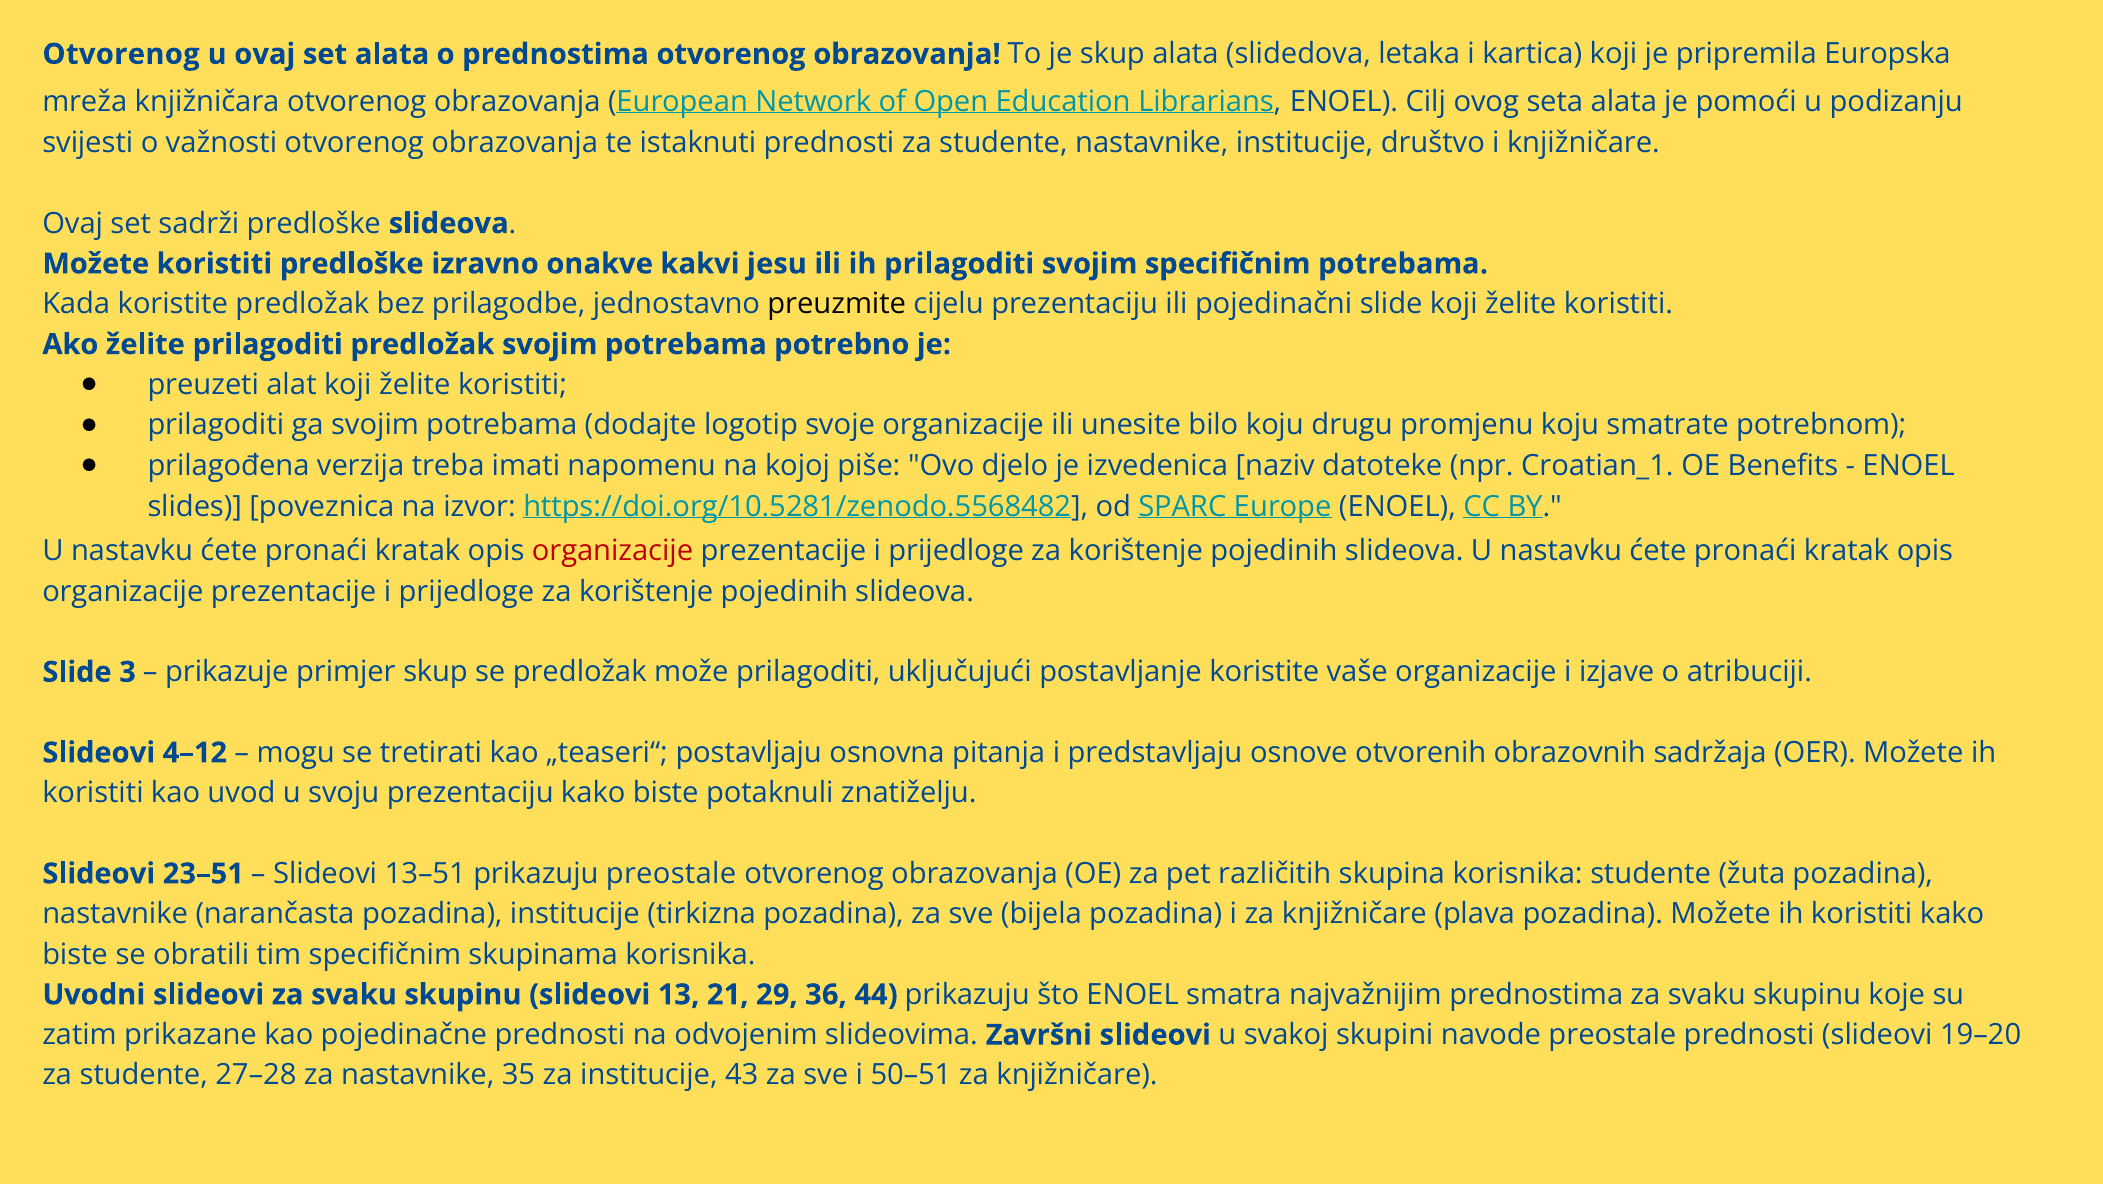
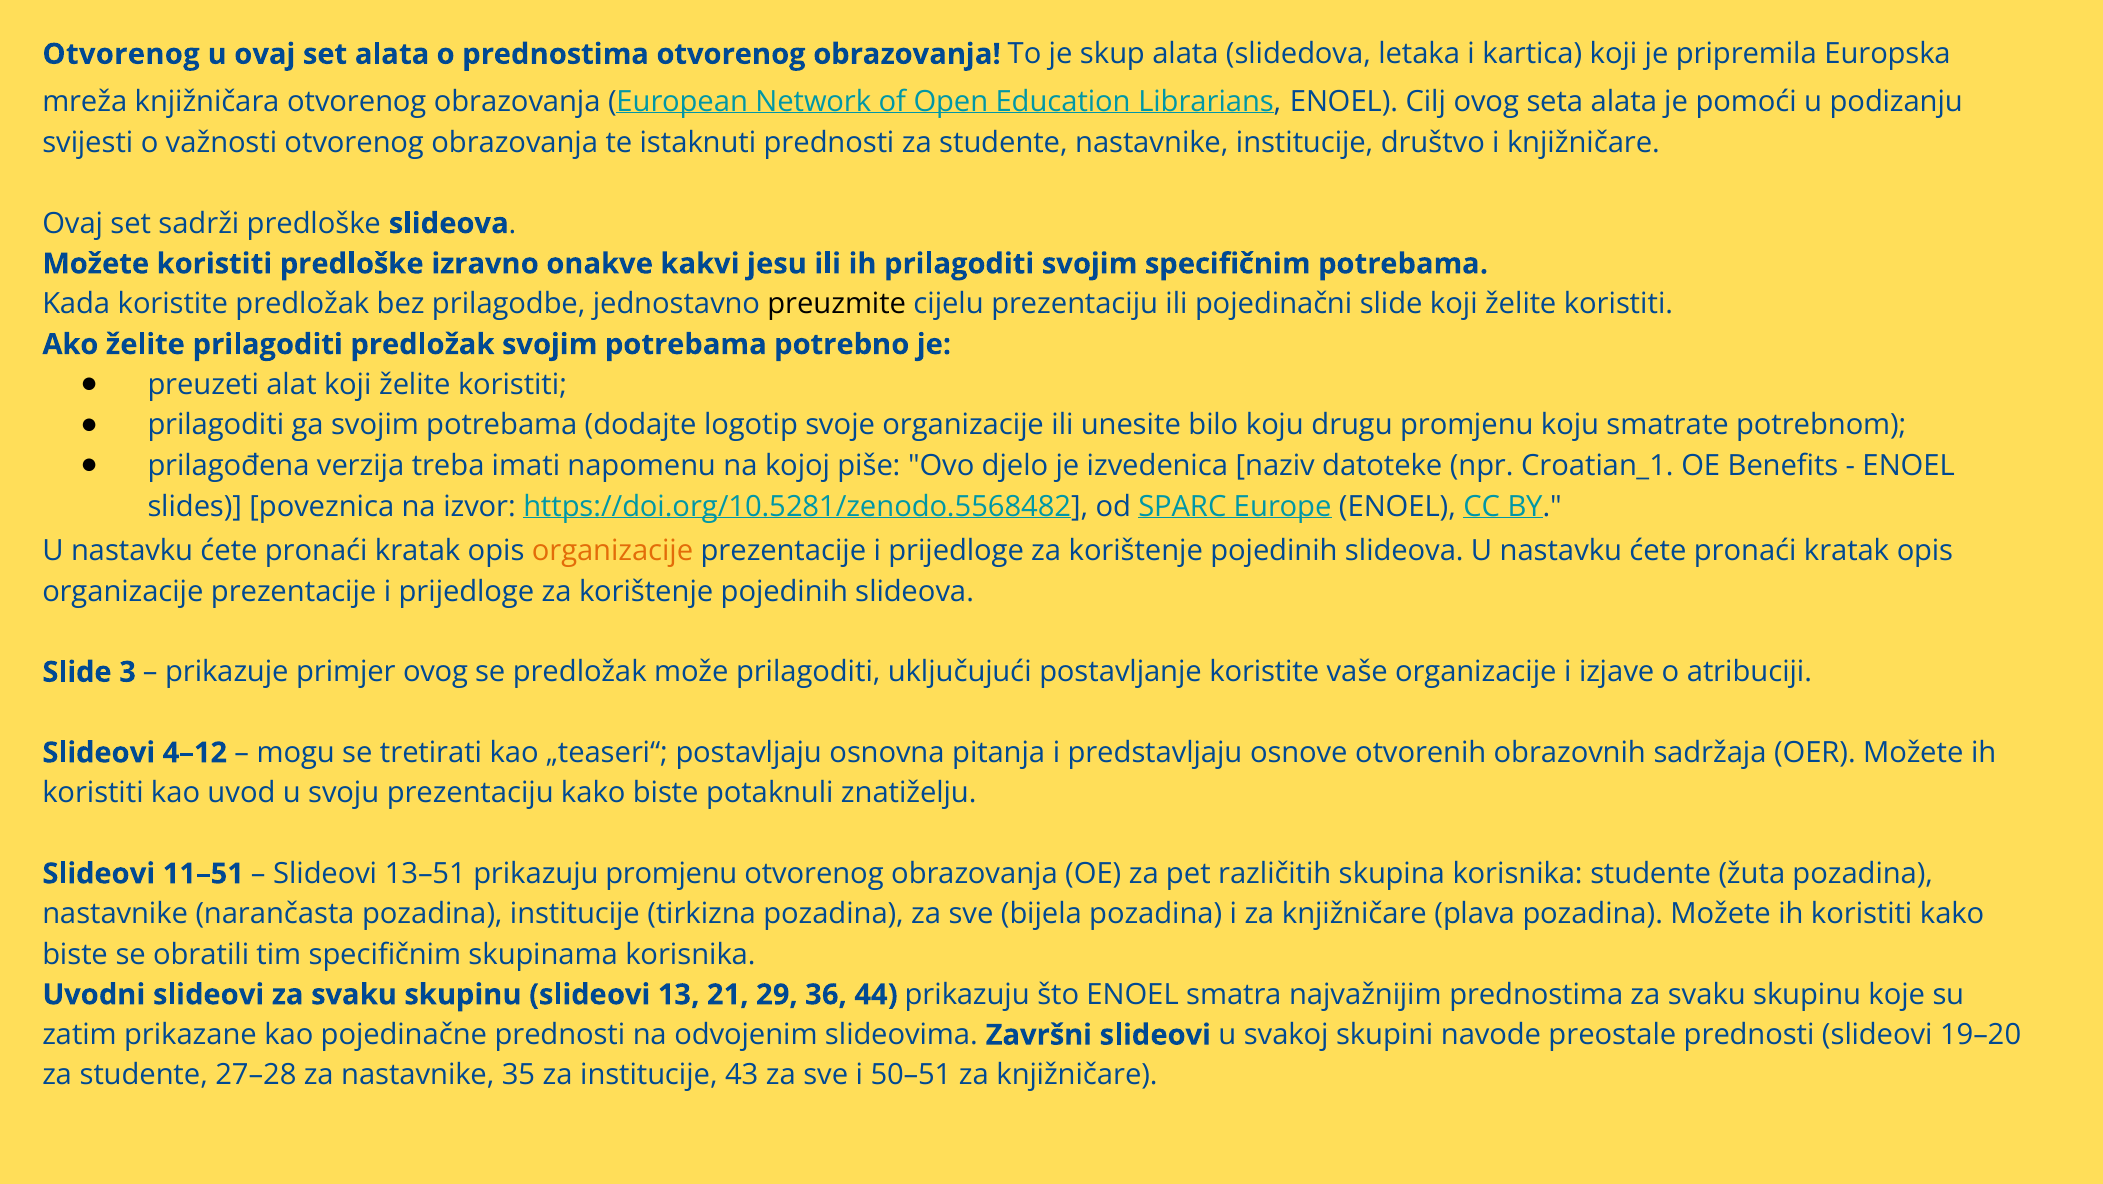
organizacije at (613, 551) colour: red -> orange
primjer skup: skup -> ovog
23–51: 23–51 -> 11–51
prikazuju preostale: preostale -> promjenu
